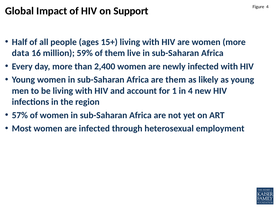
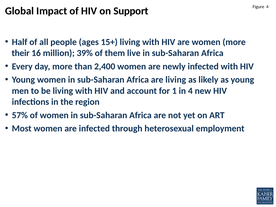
data: data -> their
59%: 59% -> 39%
are them: them -> living
